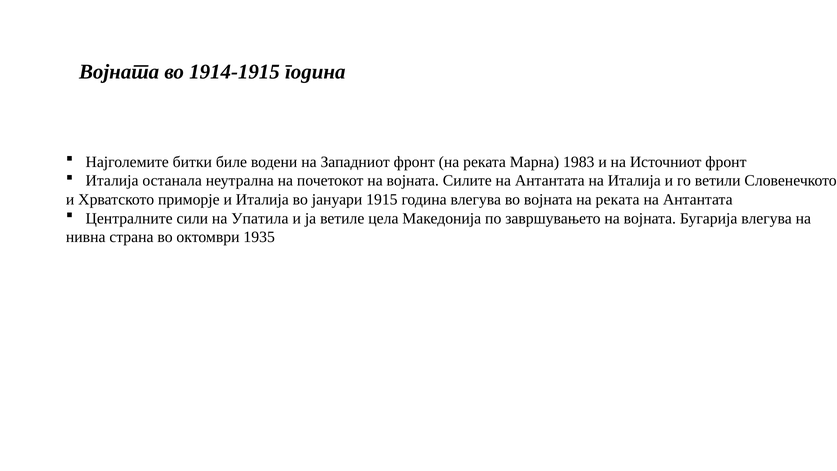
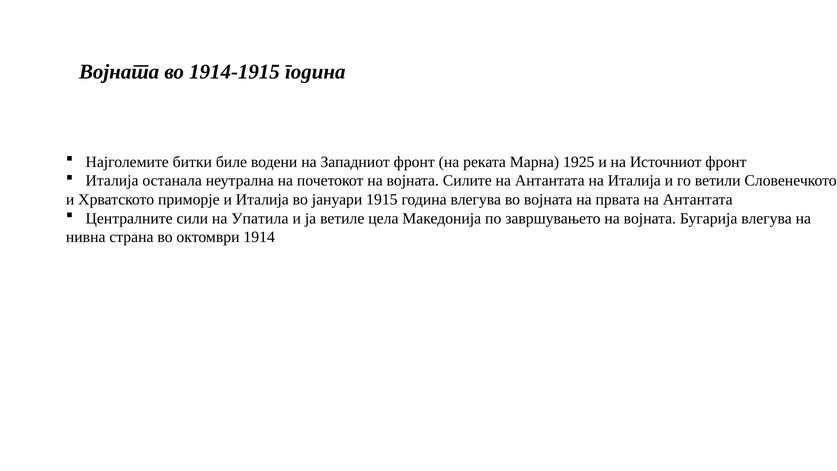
1983: 1983 -> 1925
војната на реката: реката -> првата
1935: 1935 -> 1914
